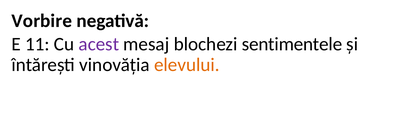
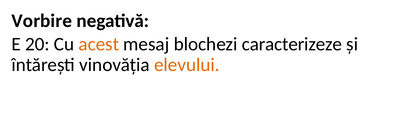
11: 11 -> 20
acest colour: purple -> orange
sentimentele: sentimentele -> caracterizeze
